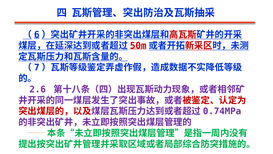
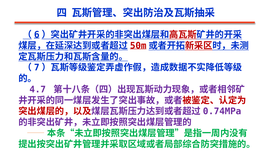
2.6: 2.6 -> 4.7
